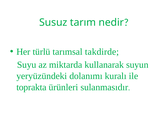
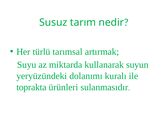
takdirde: takdirde -> artırmak
